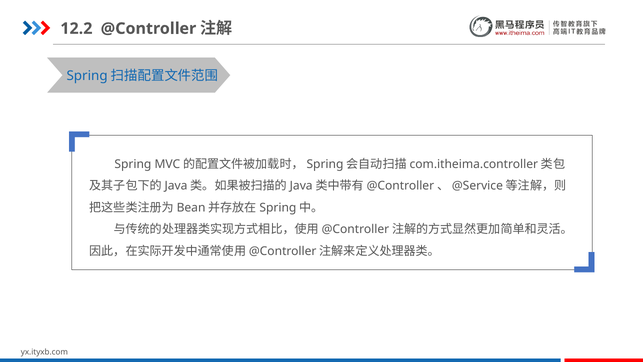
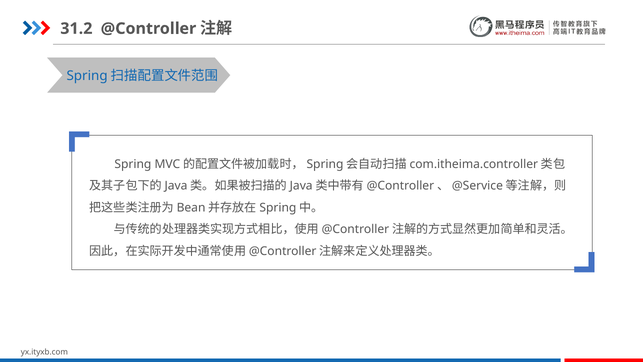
12.2: 12.2 -> 31.2
